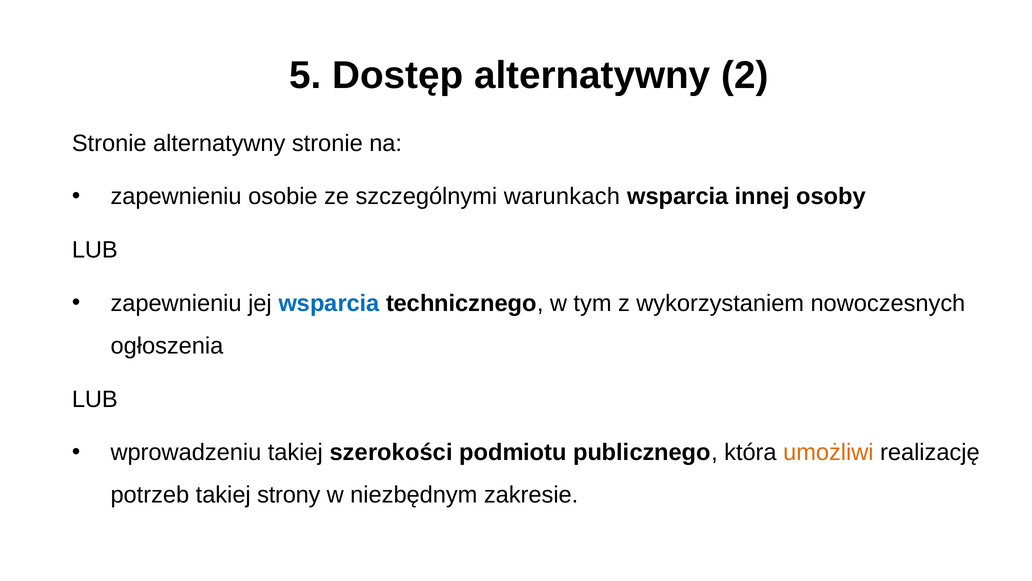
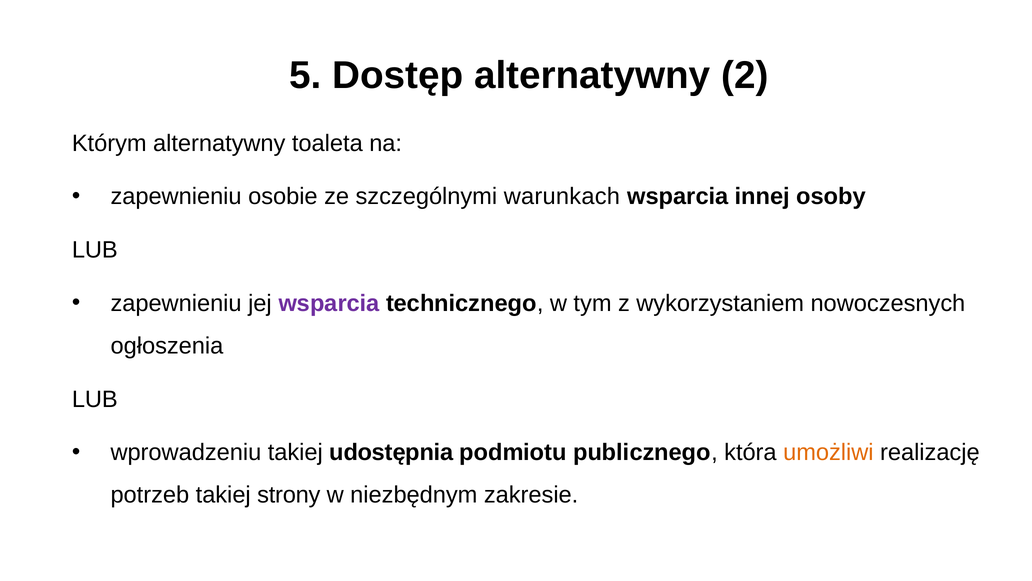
Stronie at (109, 143): Stronie -> Którym
alternatywny stronie: stronie -> toaleta
wsparcia at (329, 303) colour: blue -> purple
szerokości: szerokości -> udostępnia
